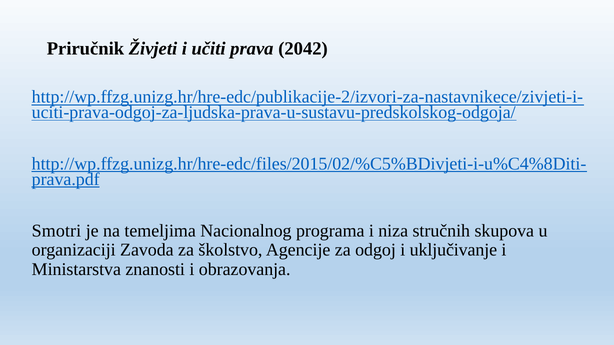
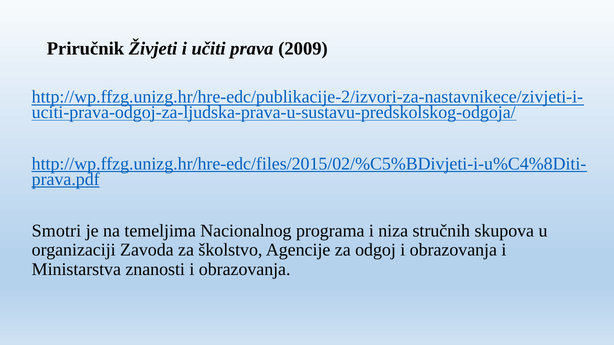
2042: 2042 -> 2009
odgoj i uključivanje: uključivanje -> obrazovanja
